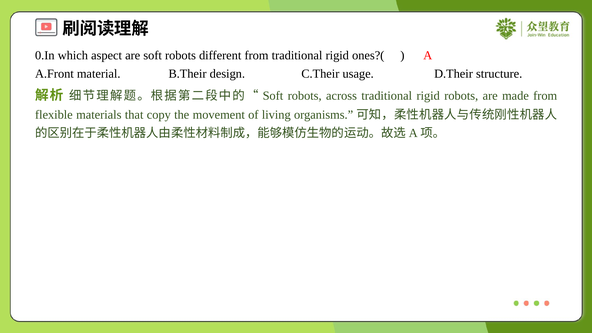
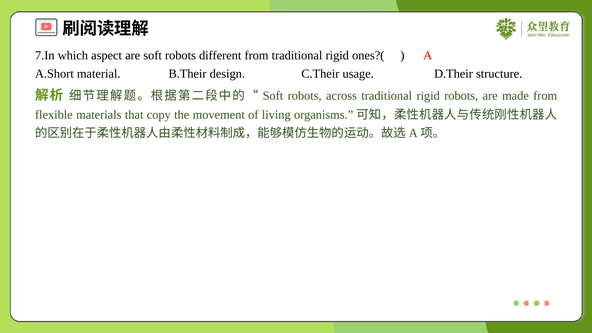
0.In: 0.In -> 7.In
A.Front: A.Front -> A.Short
